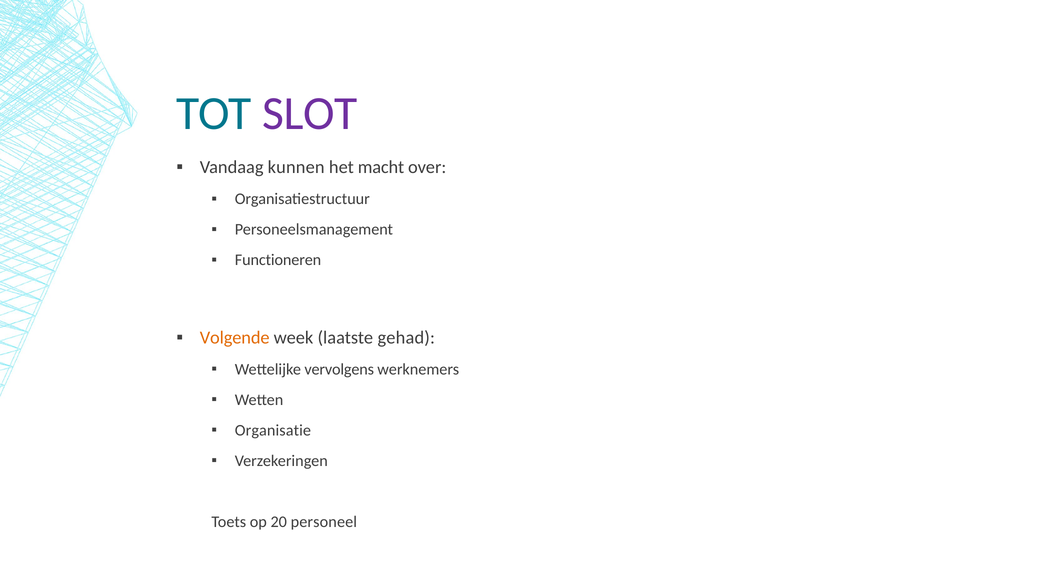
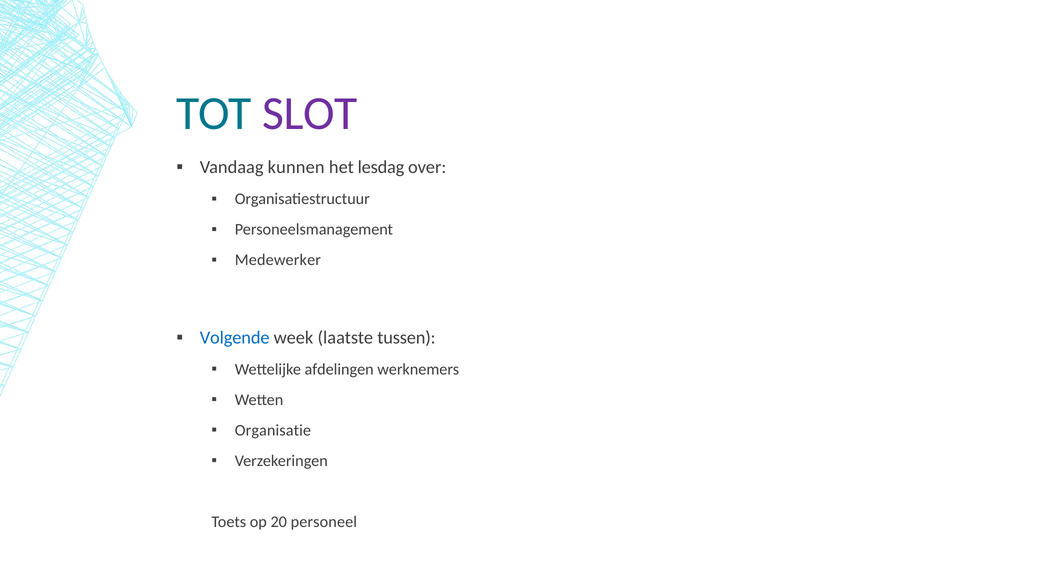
macht: macht -> lesdag
Functioneren: Functioneren -> Medewerker
Volgende colour: orange -> blue
gehad: gehad -> tussen
vervolgens: vervolgens -> afdelingen
